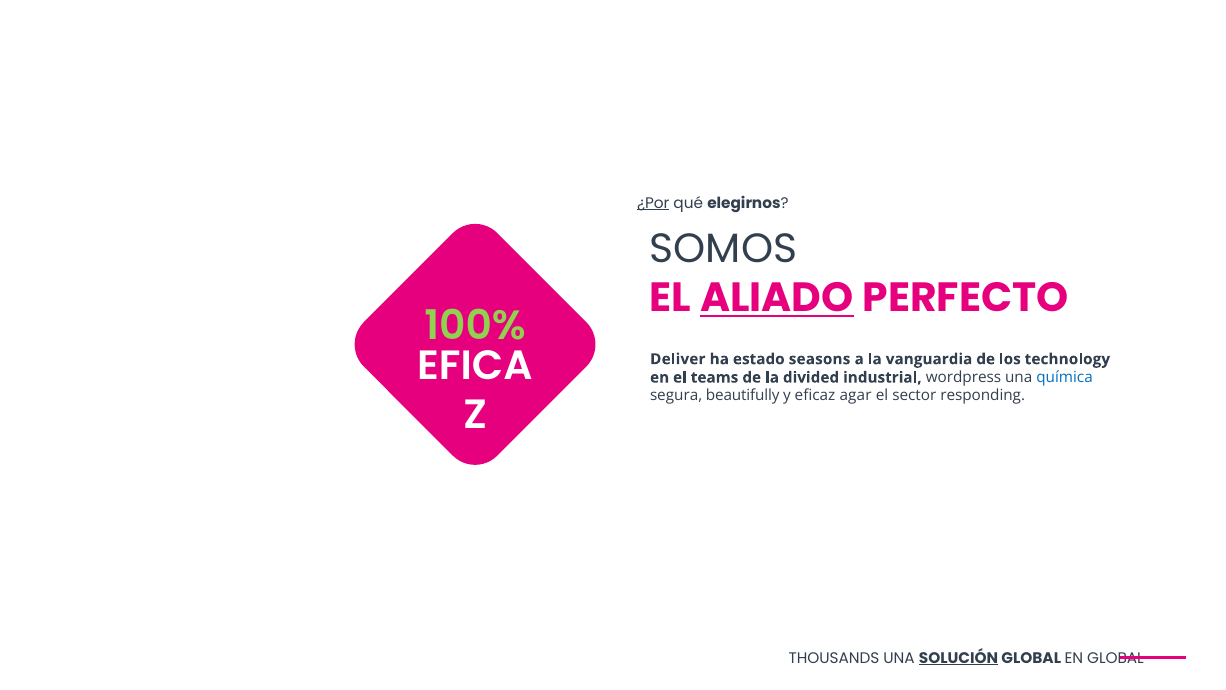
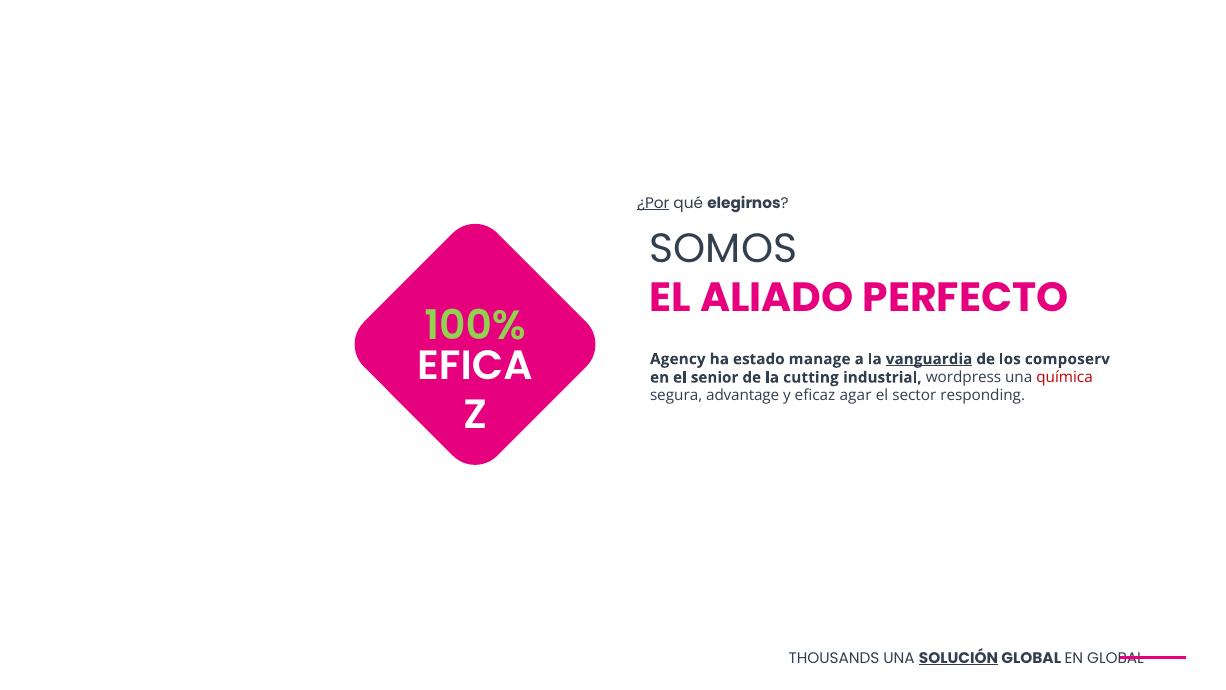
ALIADO underline: present -> none
Deliver: Deliver -> Agency
seasons: seasons -> manage
vanguardia underline: none -> present
technology: technology -> composerv
teams: teams -> senior
divided: divided -> cutting
química colour: blue -> red
beautifully: beautifully -> advantage
